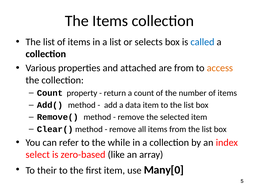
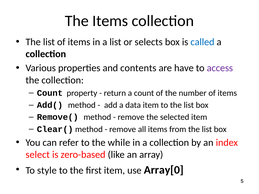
attached: attached -> contents
are from: from -> have
access colour: orange -> purple
their: their -> style
Many[0: Many[0 -> Array[0
